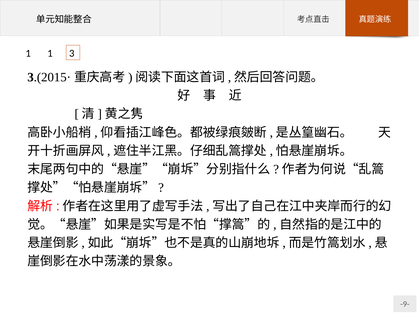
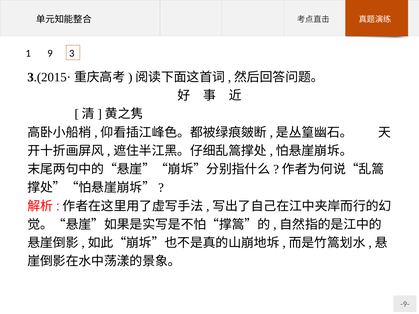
1 1: 1 -> 9
